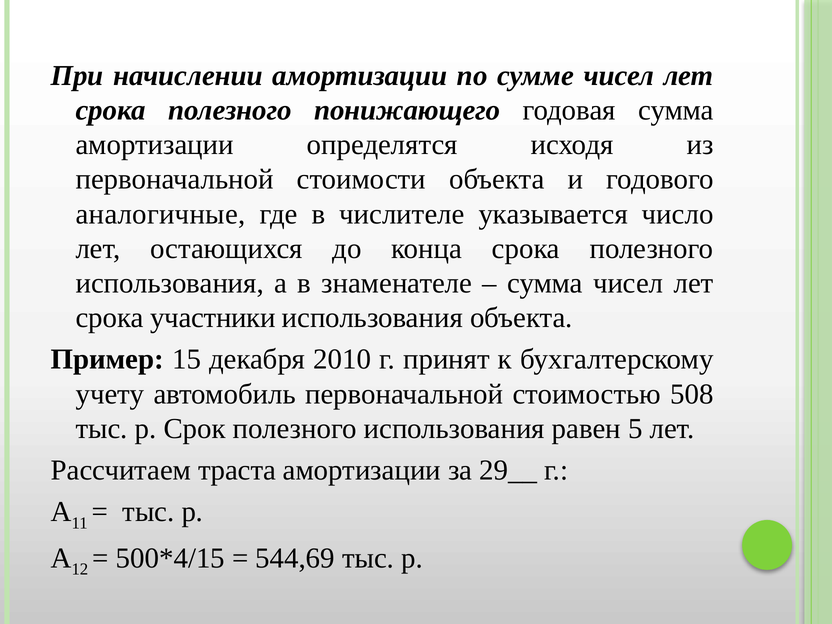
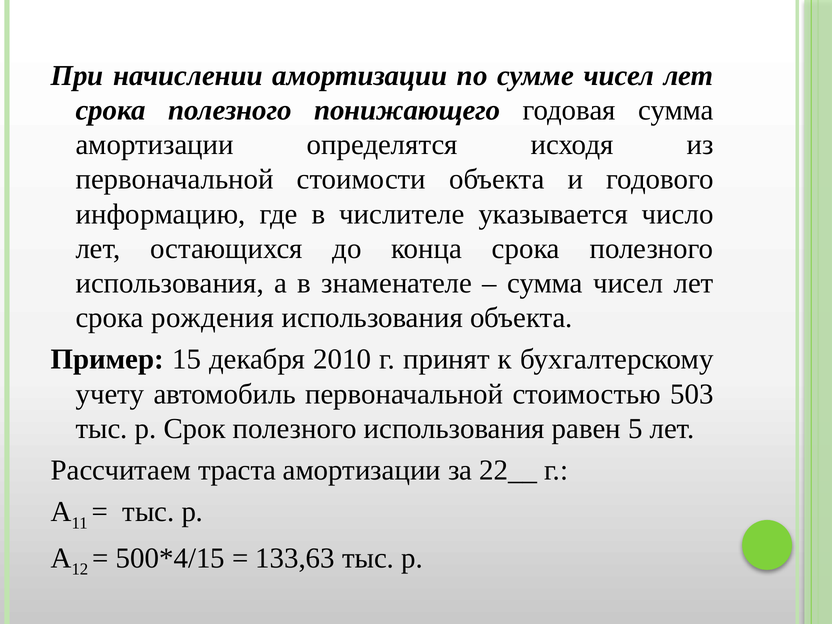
аналогичные: аналогичные -> информацию
участники: участники -> рождения
508: 508 -> 503
29__: 29__ -> 22__
544,69: 544,69 -> 133,63
